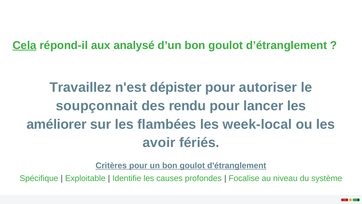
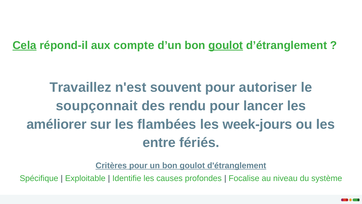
analysé: analysé -> compte
goulot at (226, 45) underline: none -> present
dépister: dépister -> souvent
week-local: week-local -> week-jours
avoir: avoir -> entre
